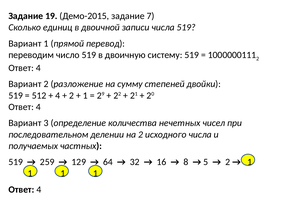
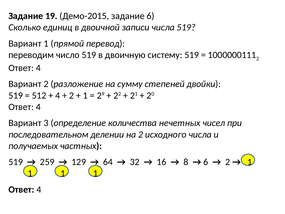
задание 7: 7 -> 6
5 at (206, 162): 5 -> 6
